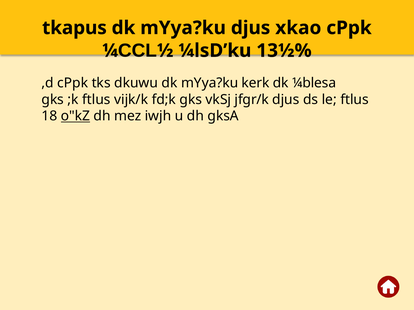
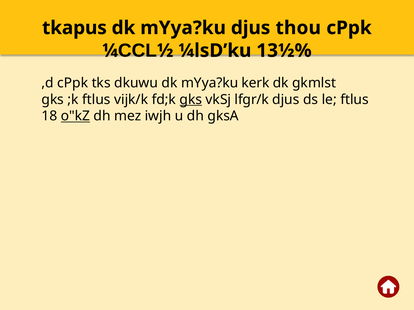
xkao: xkao -> thou
¼blesa: ¼blesa -> gkmlst
gks at (191, 100) underline: none -> present
jfgr/k: jfgr/k -> lfgr/k
